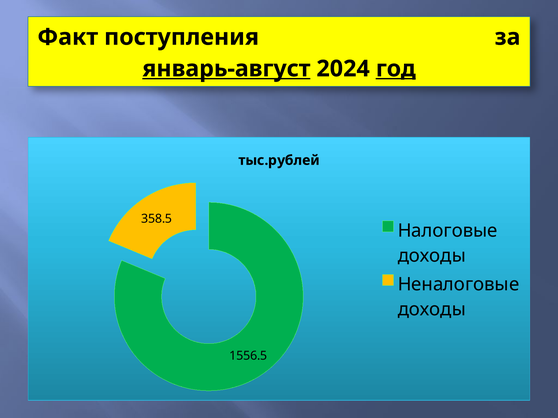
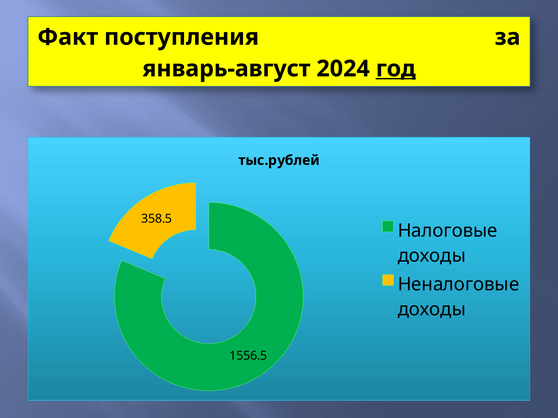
январь-август underline: present -> none
